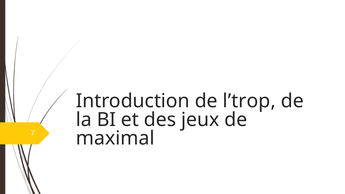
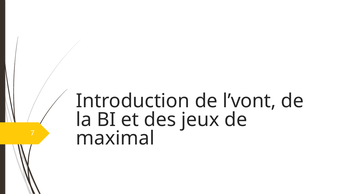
l’trop: l’trop -> l’vont
